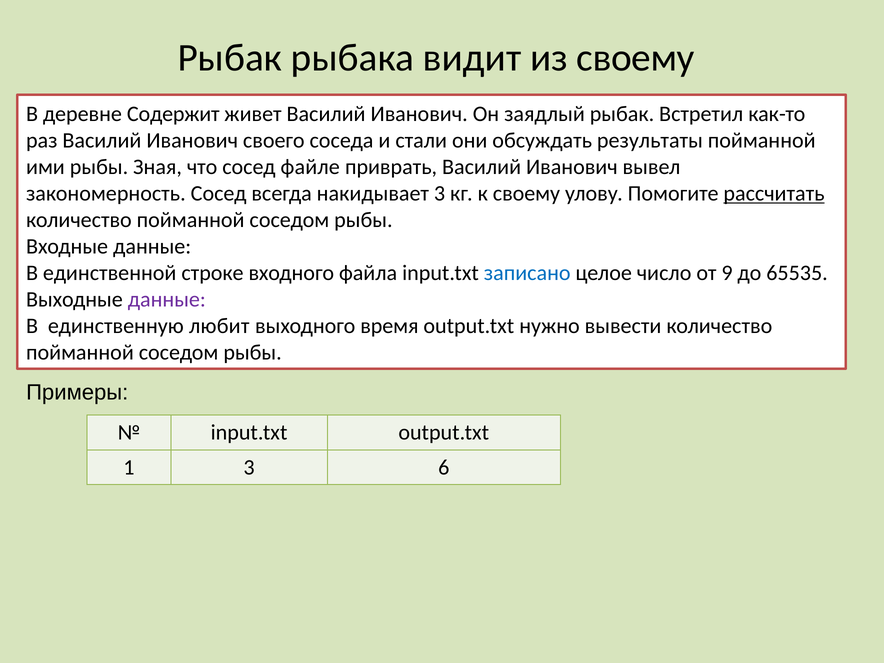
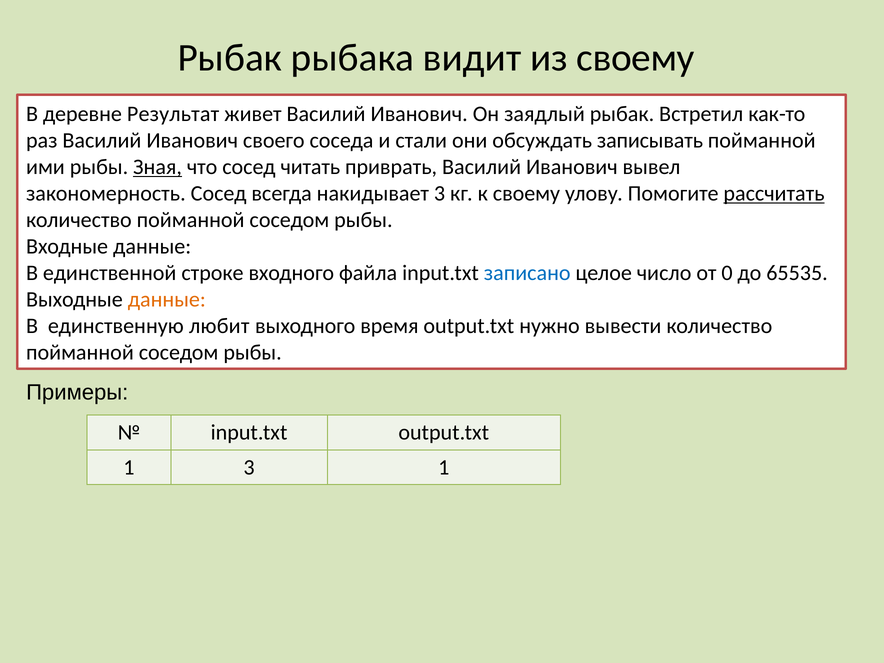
Содержит: Содержит -> Результат
результаты: результаты -> записывать
Зная underline: none -> present
файле: файле -> читать
9: 9 -> 0
данные at (167, 300) colour: purple -> orange
3 6: 6 -> 1
